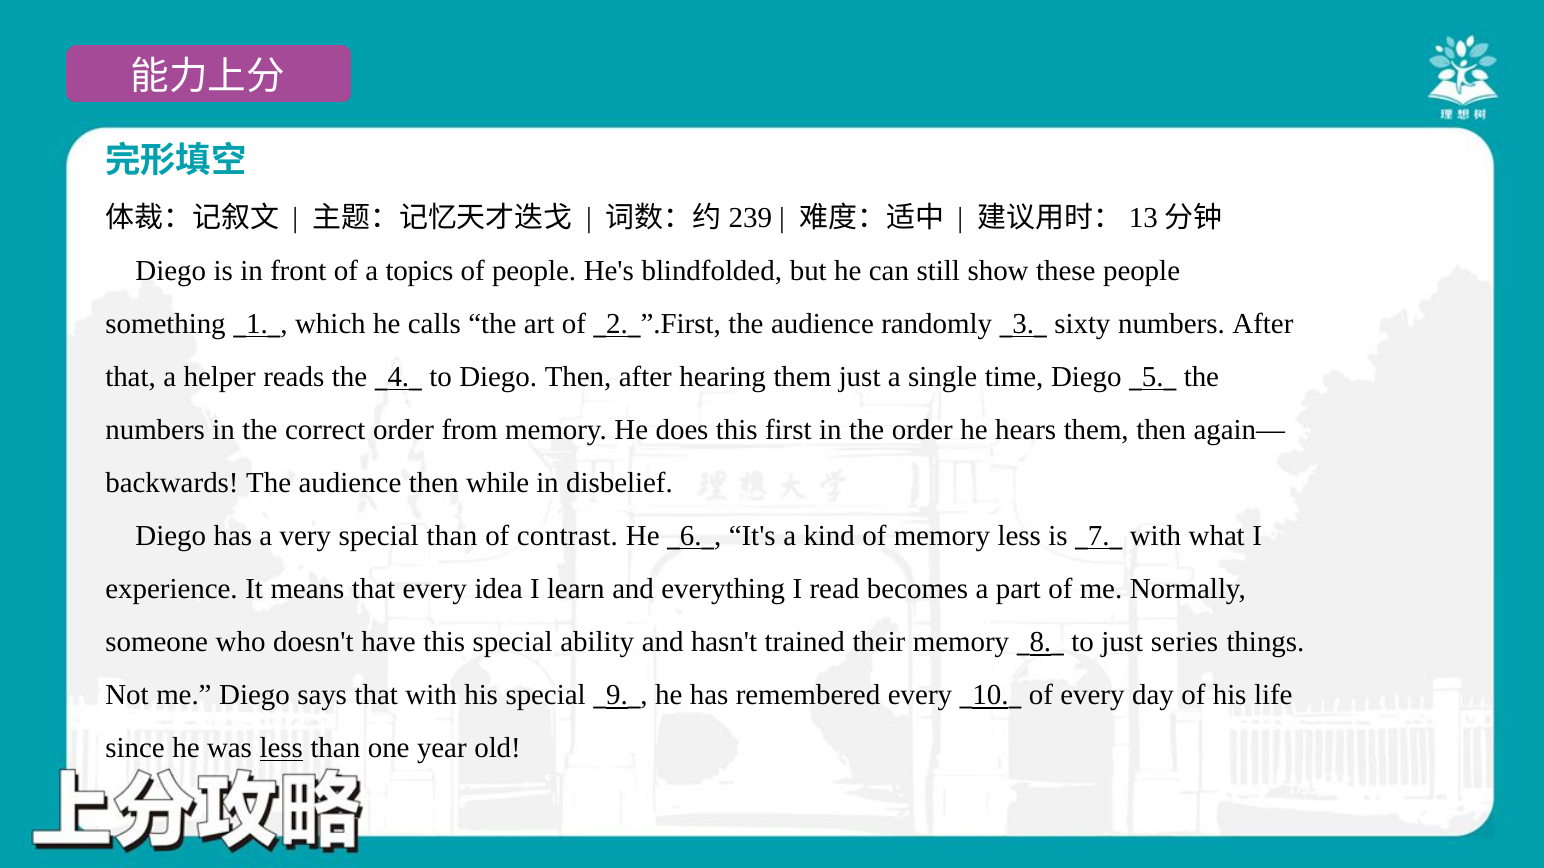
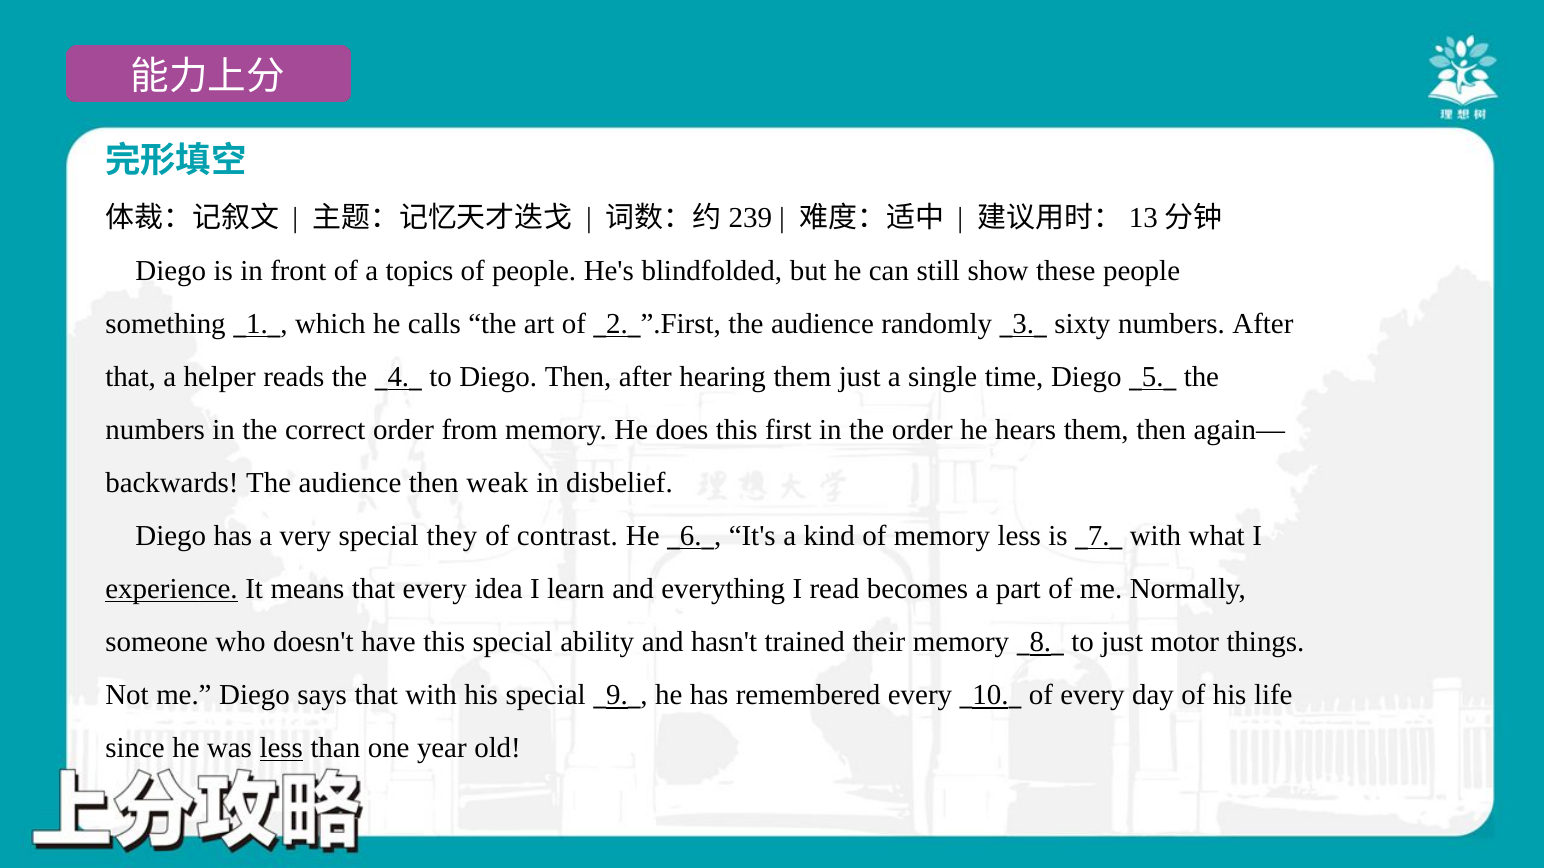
while: while -> weak
special than: than -> they
experience underline: none -> present
series: series -> motor
